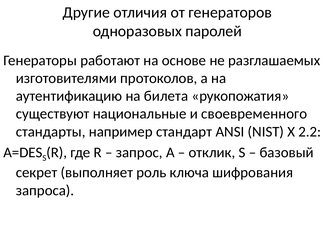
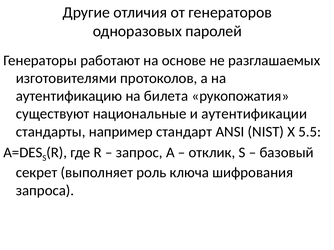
своевременного: своевременного -> аутентификации
2.2: 2.2 -> 5.5
